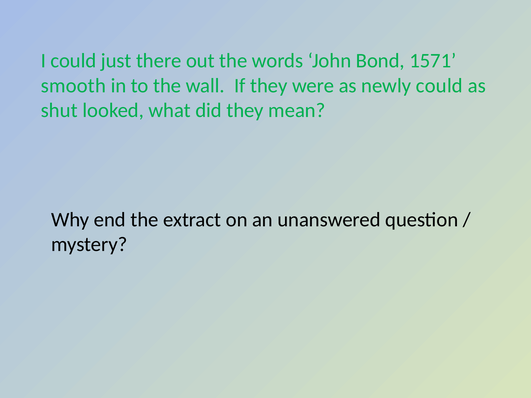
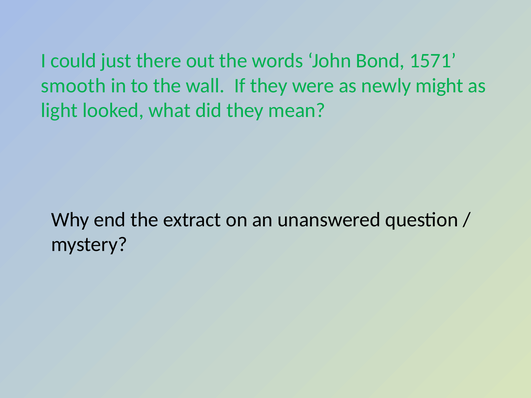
newly could: could -> might
shut: shut -> light
